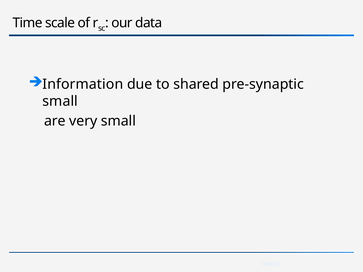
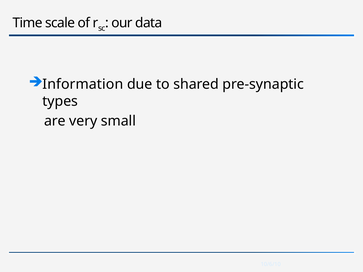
small at (60, 101): small -> types
